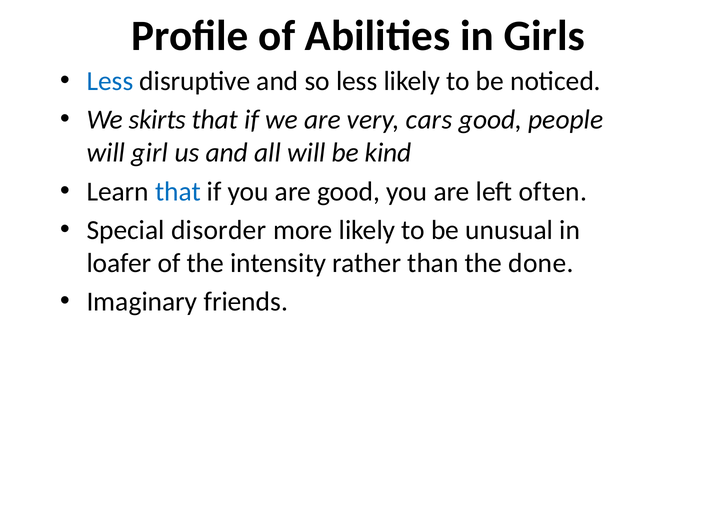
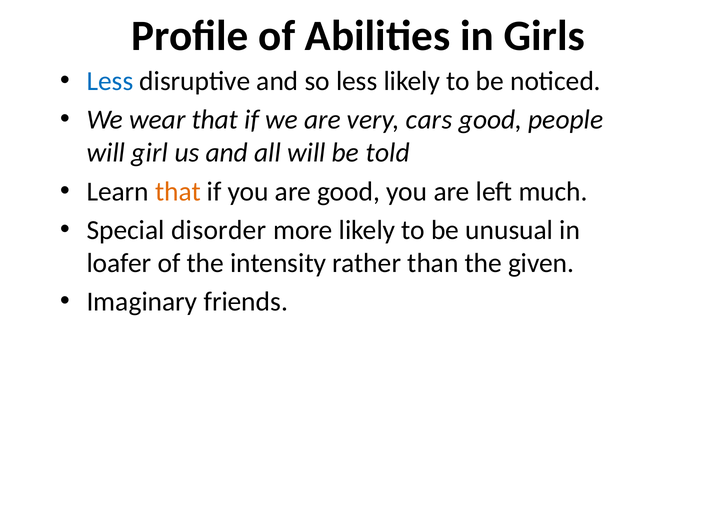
skirts: skirts -> wear
kind: kind -> told
that at (178, 191) colour: blue -> orange
often: often -> much
done: done -> given
